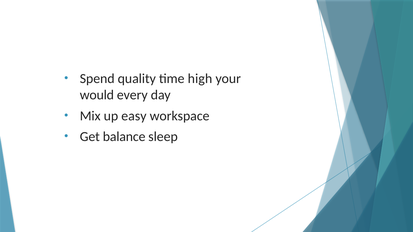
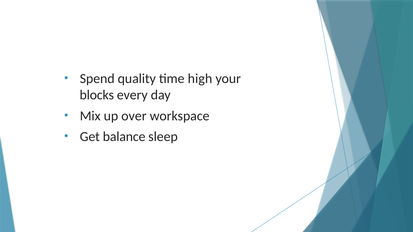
would: would -> blocks
easy: easy -> over
